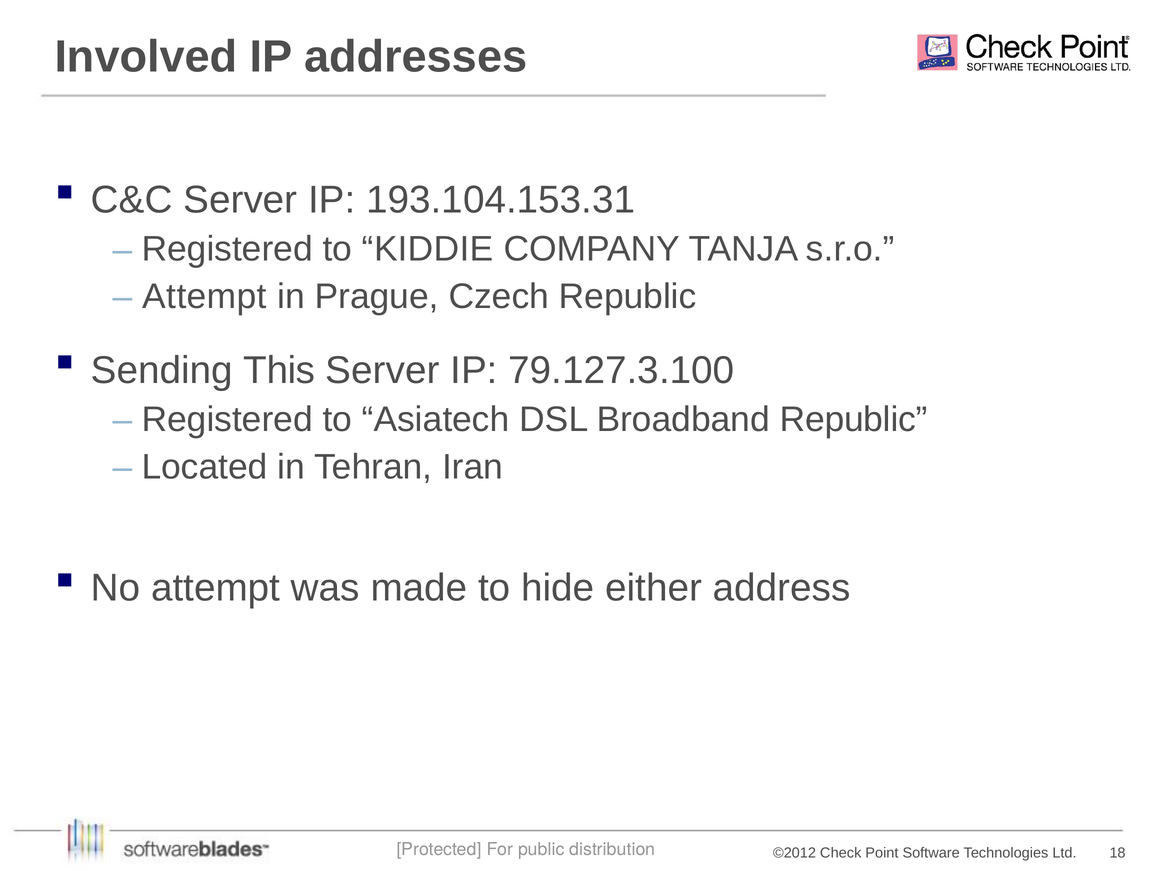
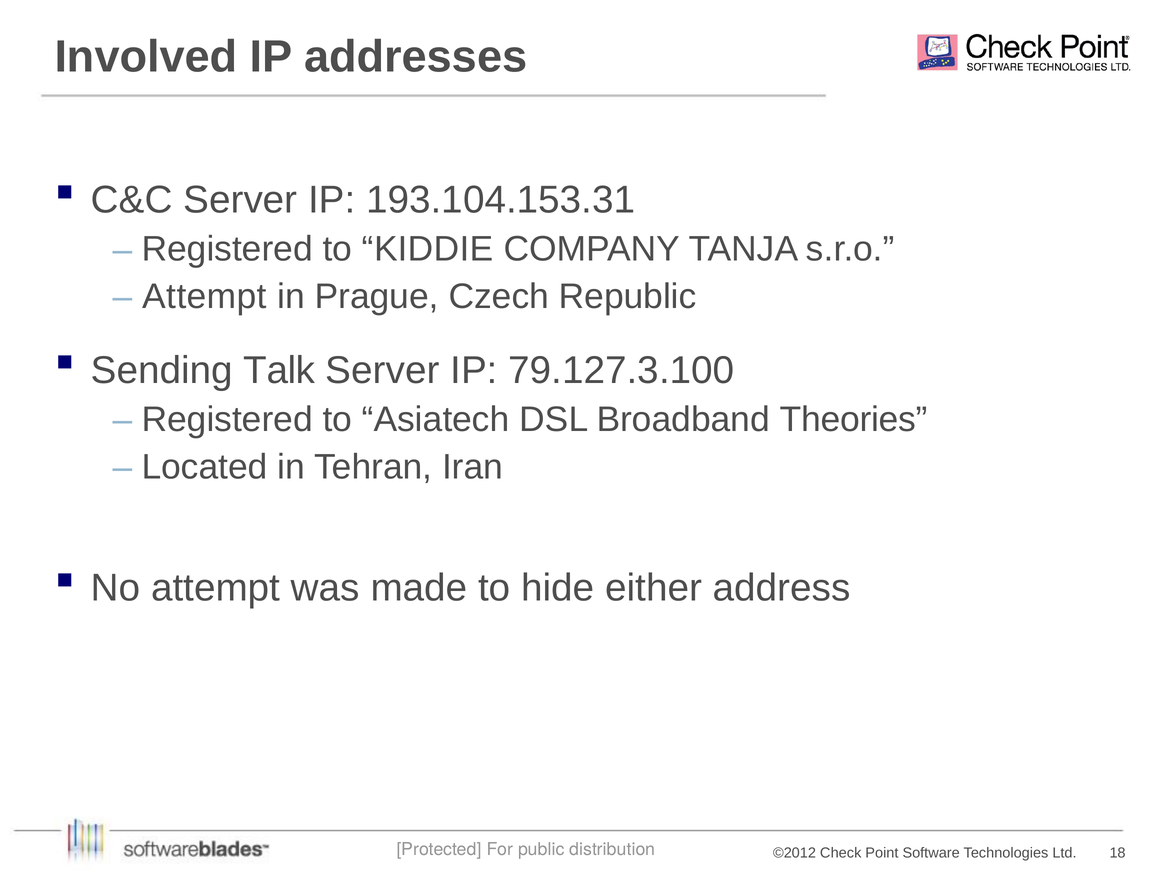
This: This -> Talk
Broadband Republic: Republic -> Theories
